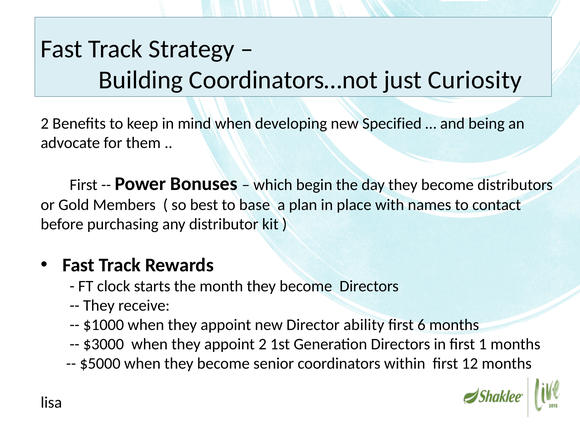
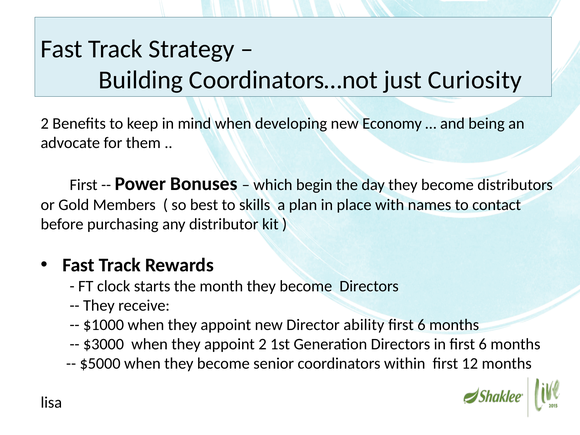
Specified: Specified -> Economy
base: base -> skills
in first 1: 1 -> 6
